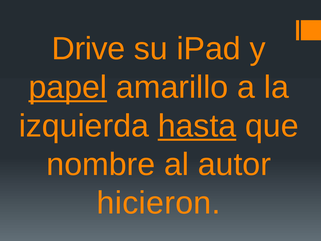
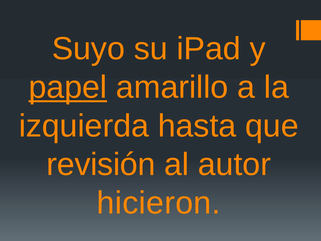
Drive: Drive -> Suyo
hasta underline: present -> none
nombre: nombre -> revisión
